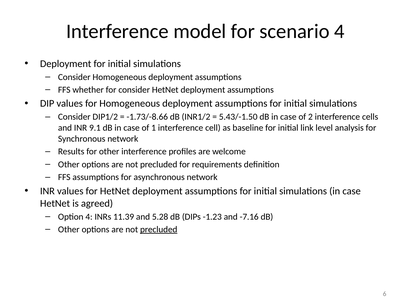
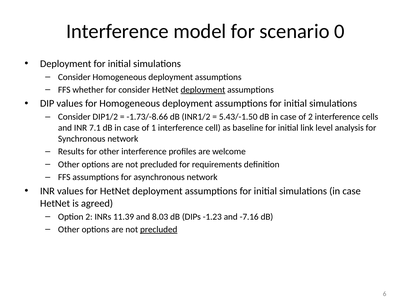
scenario 4: 4 -> 0
deployment at (203, 90) underline: none -> present
9.1: 9.1 -> 7.1
Option 4: 4 -> 2
5.28: 5.28 -> 8.03
